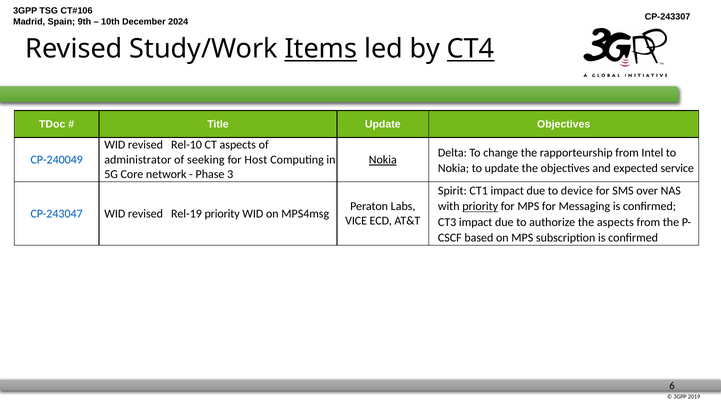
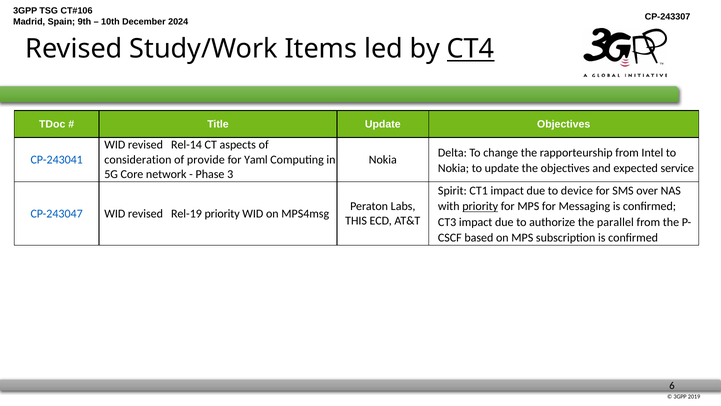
Items underline: present -> none
Rel-10: Rel-10 -> Rel-14
CP-240049: CP-240049 -> CP-243041
administrator: administrator -> consideration
seeking: seeking -> provide
Host: Host -> Yaml
Nokia at (383, 160) underline: present -> none
VICE: VICE -> THIS
the aspects: aspects -> parallel
